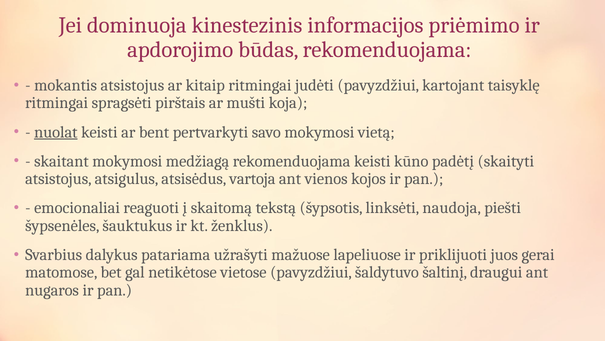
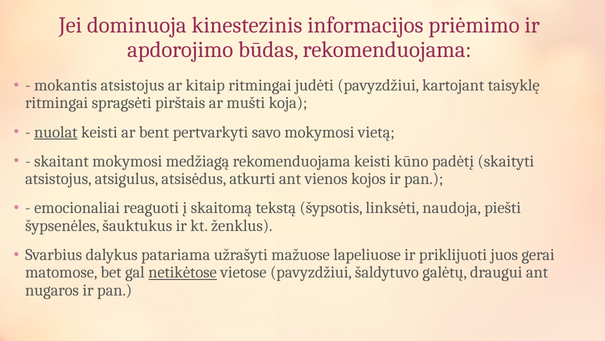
vartoja: vartoja -> atkurti
netikėtose underline: none -> present
šaltinį: šaltinį -> galėtų
